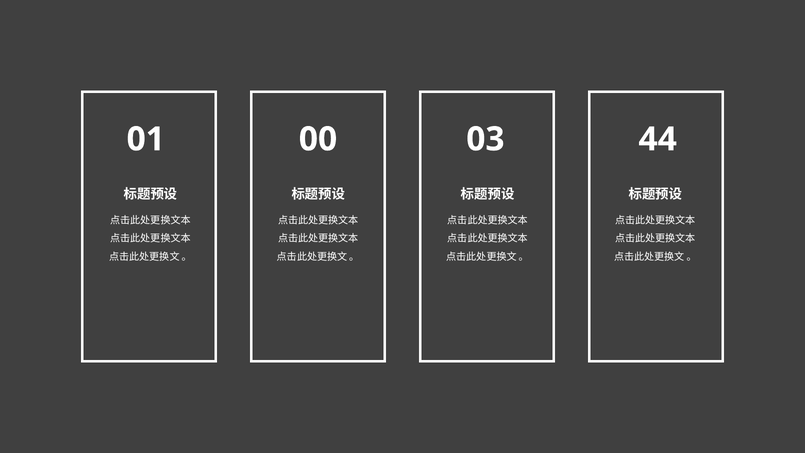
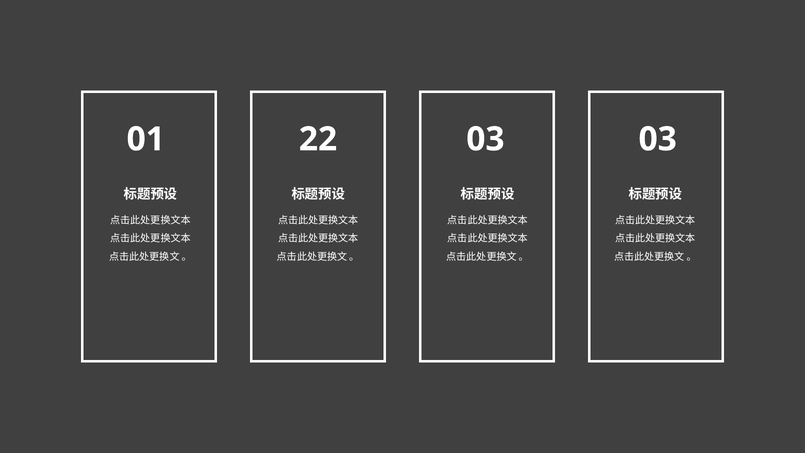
00: 00 -> 22
03 44: 44 -> 03
